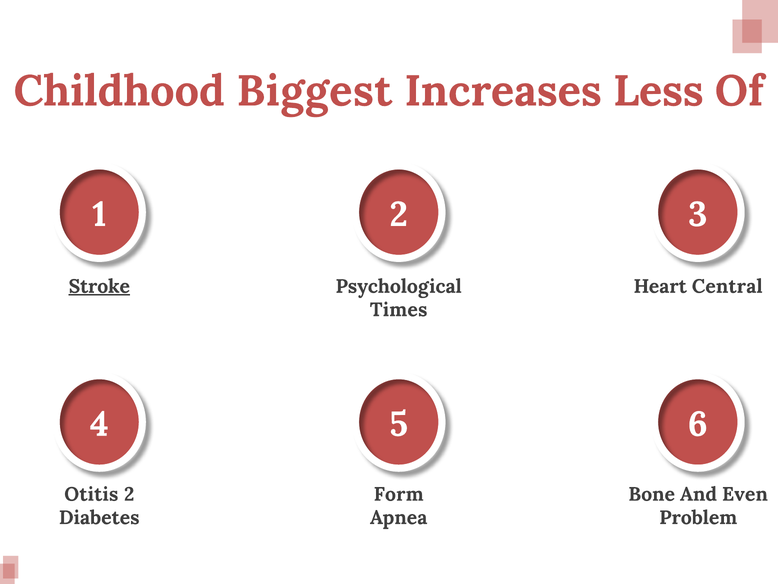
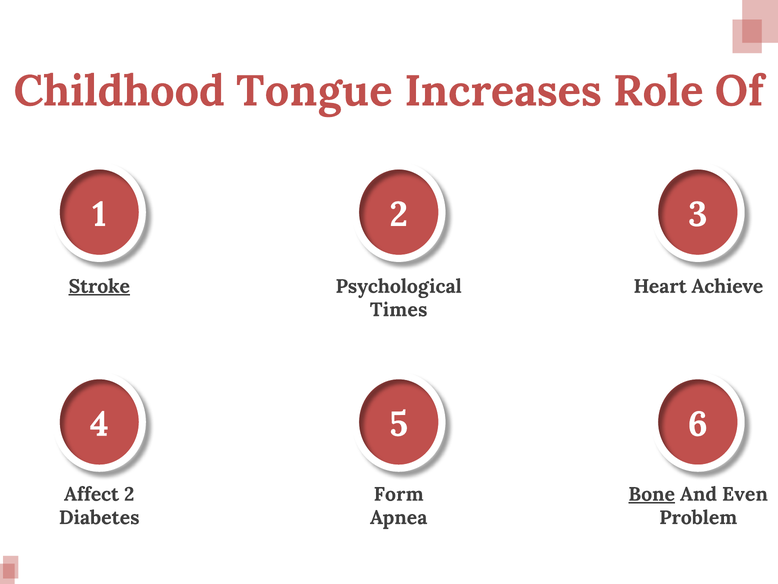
Biggest: Biggest -> Tongue
Less: Less -> Role
Central: Central -> Achieve
Otitis: Otitis -> Affect
Bone underline: none -> present
